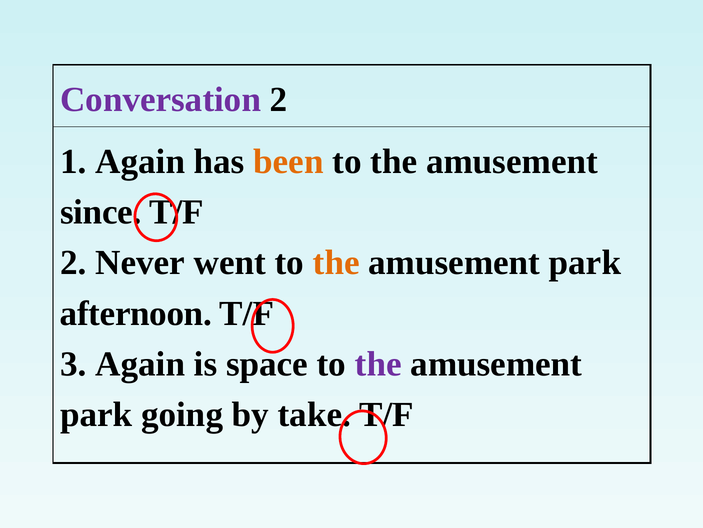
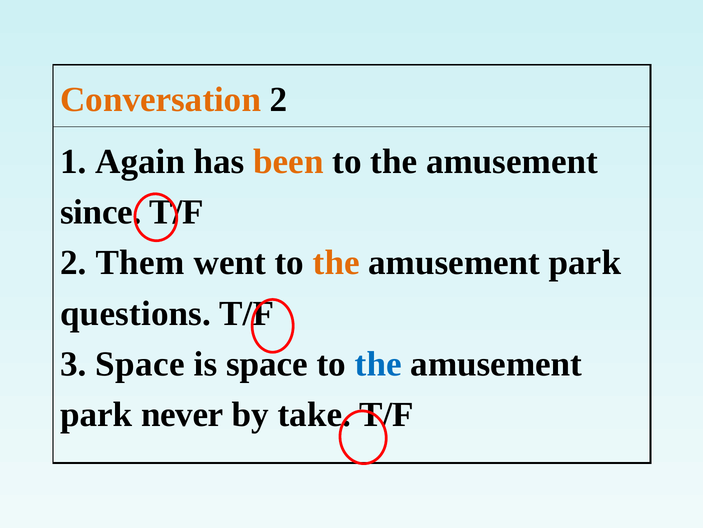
Conversation colour: purple -> orange
Never: Never -> Them
afternoon: afternoon -> questions
3 Again: Again -> Space
the at (378, 364) colour: purple -> blue
going: going -> never
